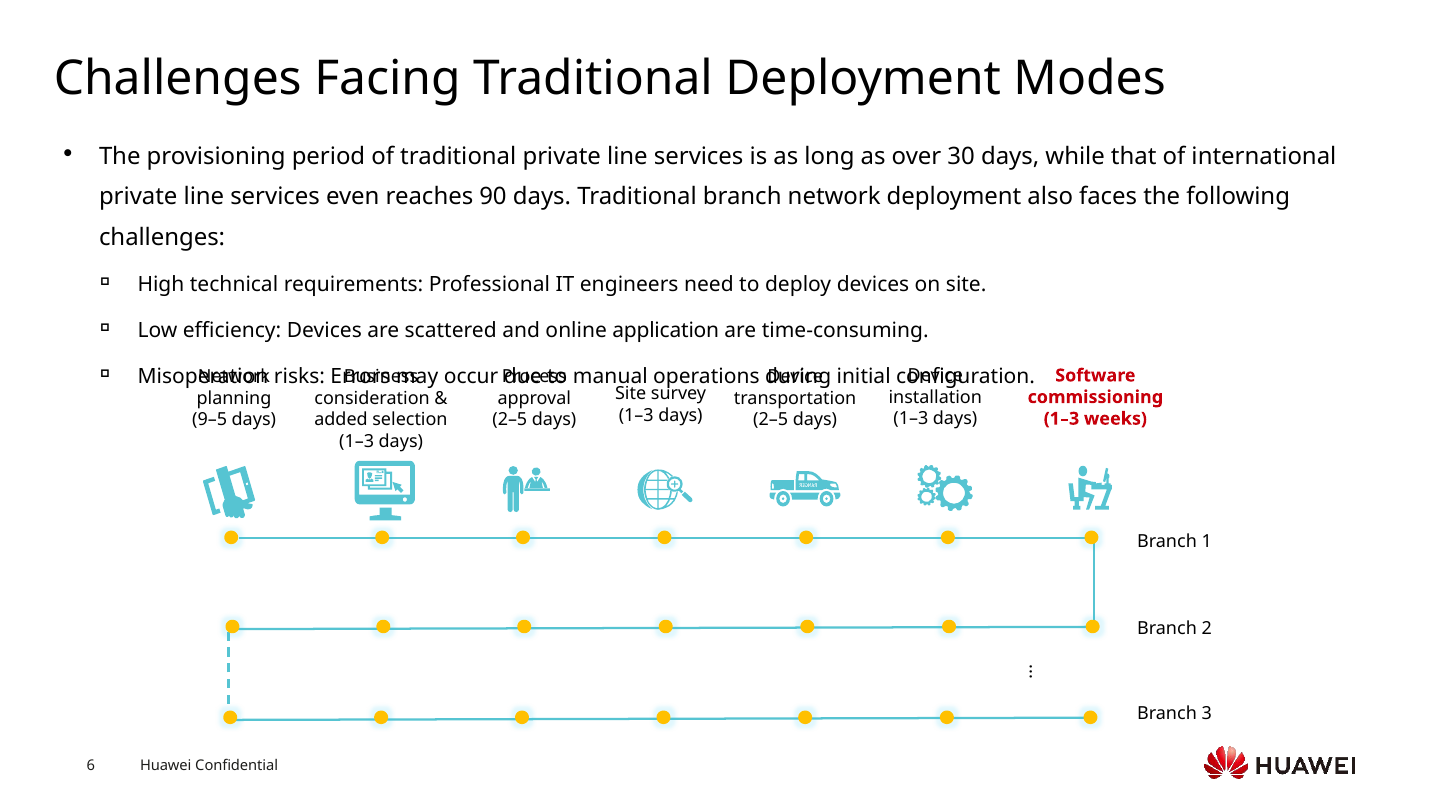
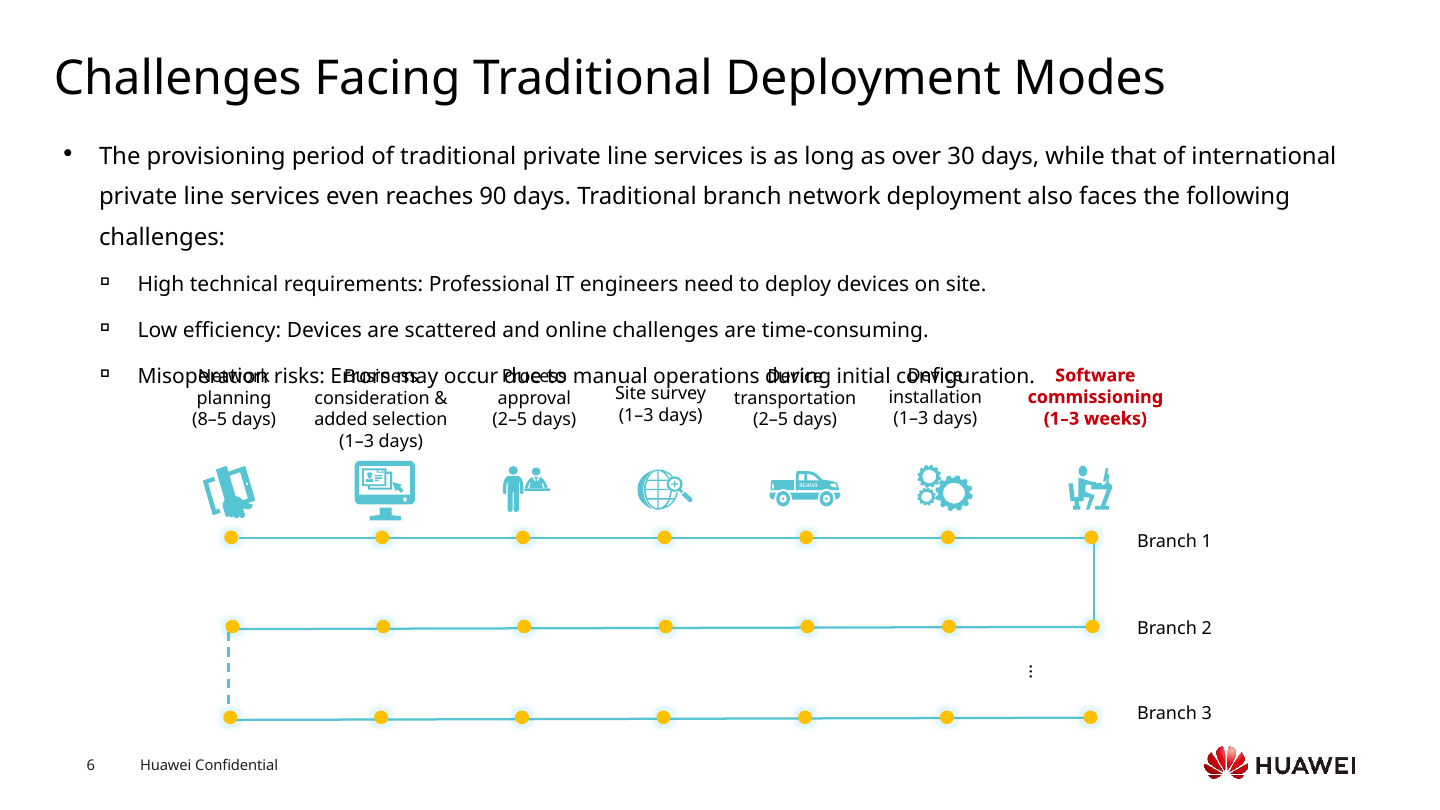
online application: application -> challenges
9–5: 9–5 -> 8–5
